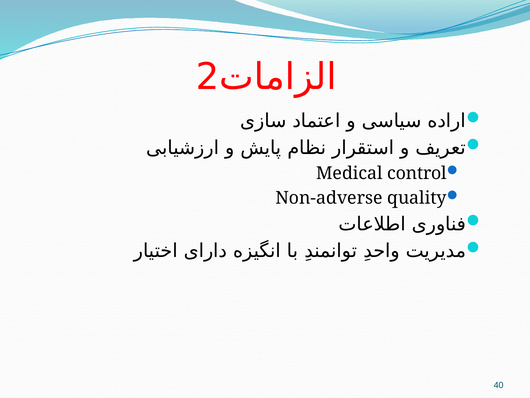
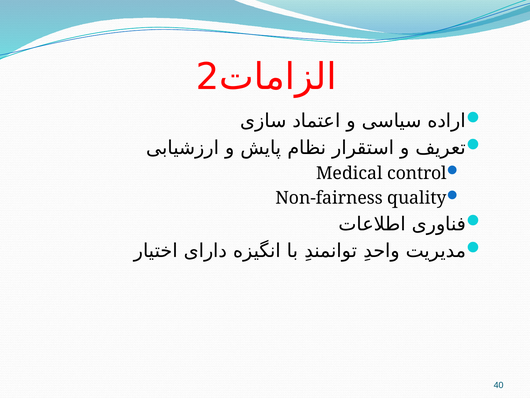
Non-adverse: Non-adverse -> Non-fairness
